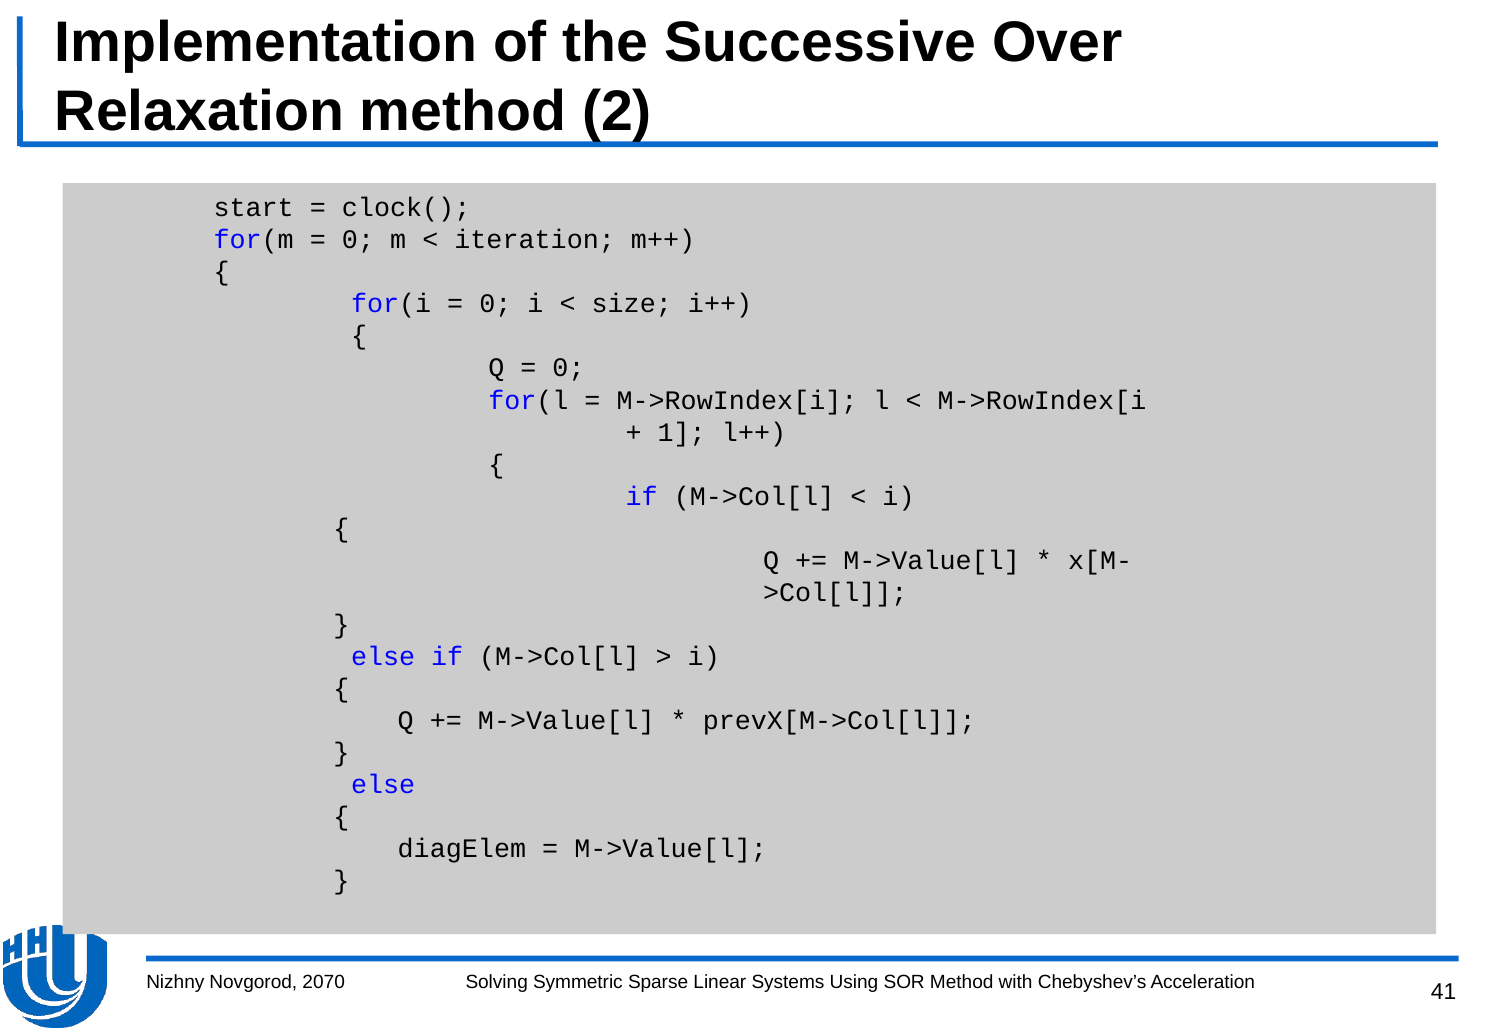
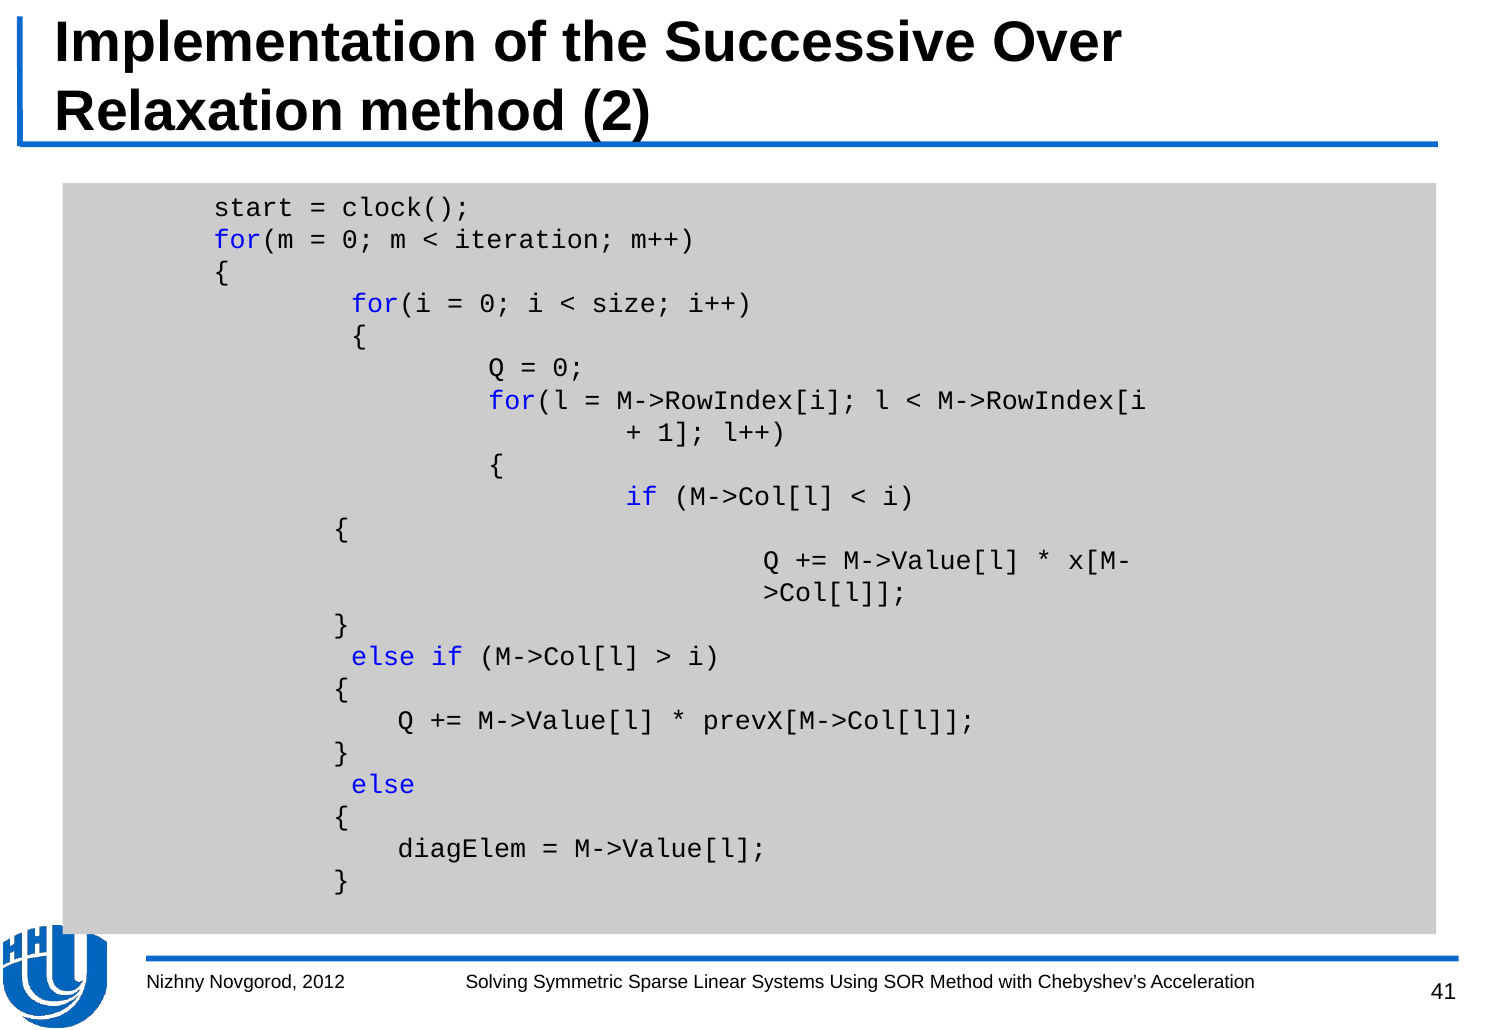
2070: 2070 -> 2012
